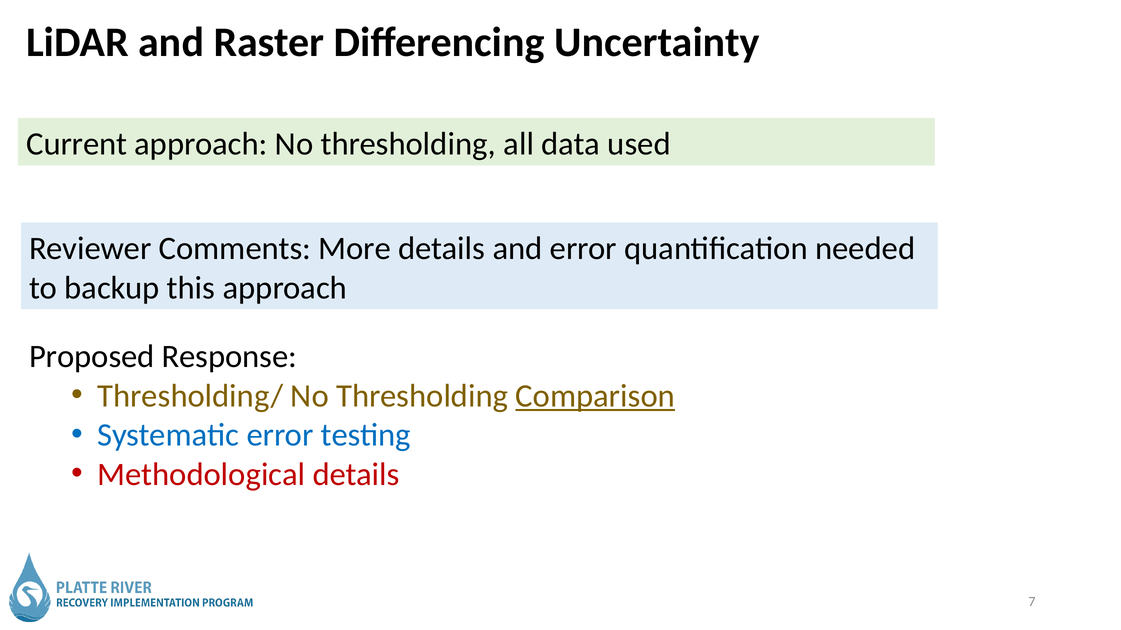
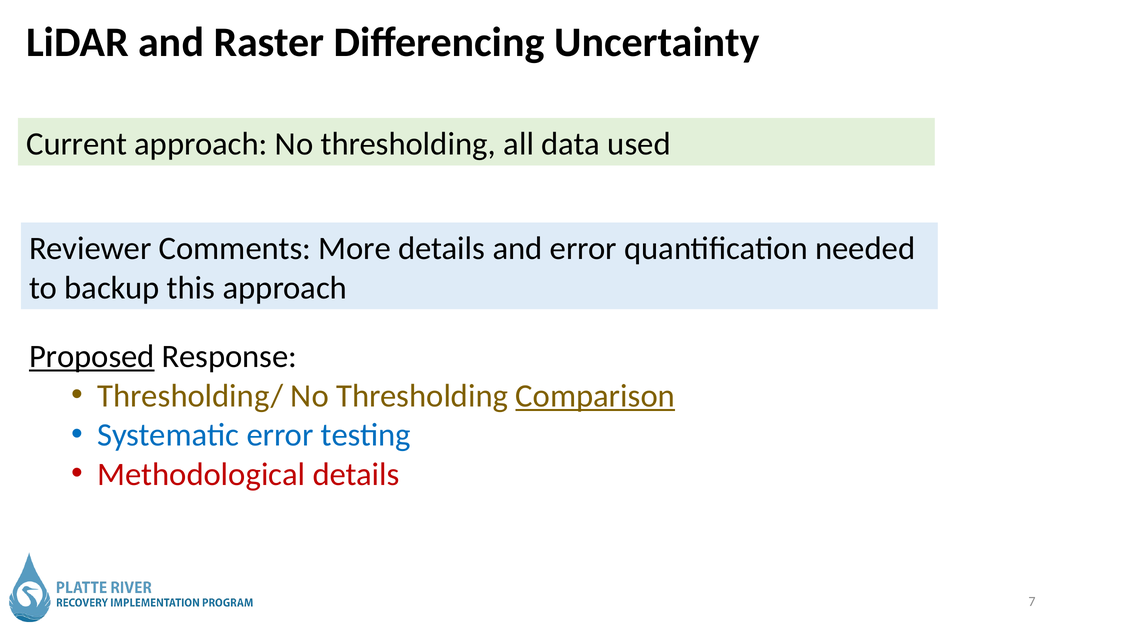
Proposed underline: none -> present
